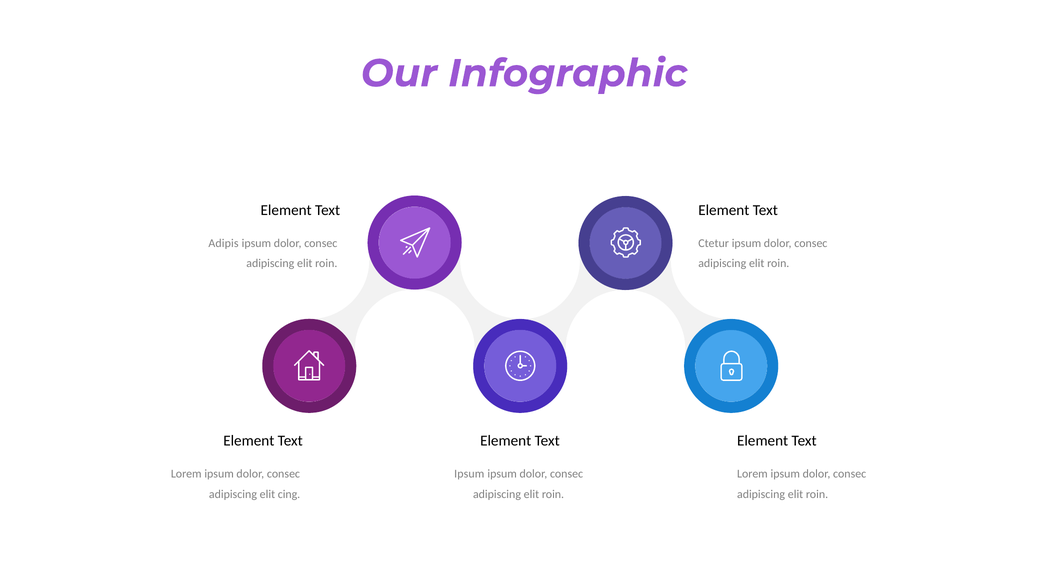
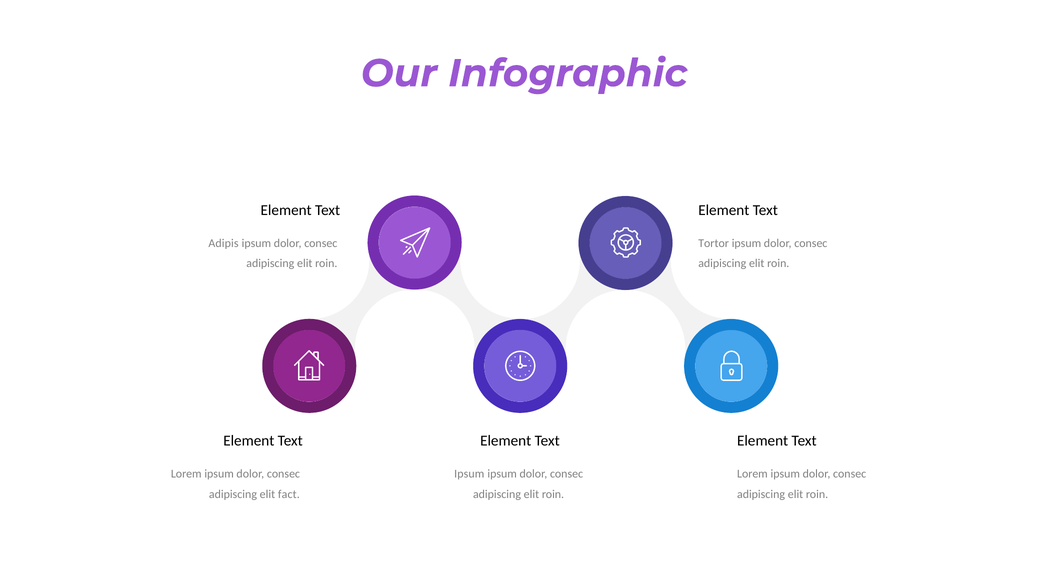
Ctetur: Ctetur -> Tortor
cing: cing -> fact
